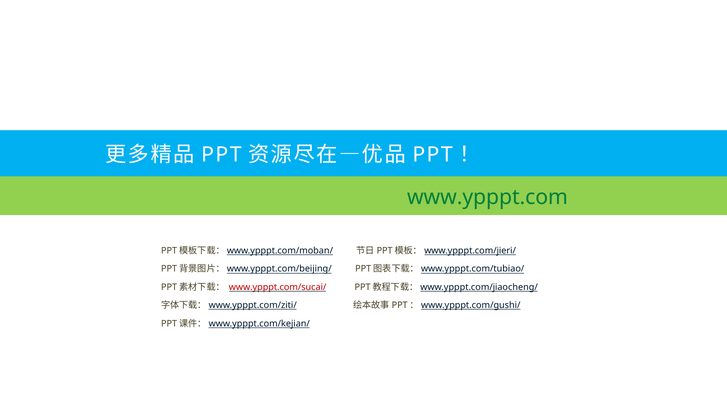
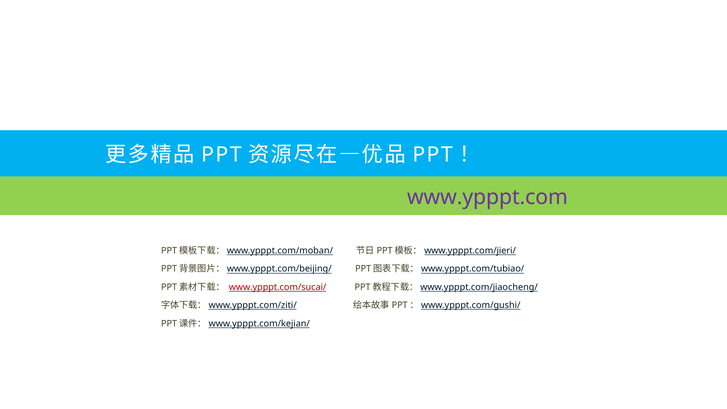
www.ypppt.com colour: green -> purple
